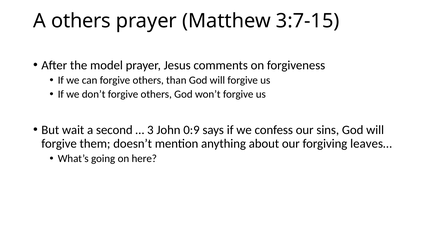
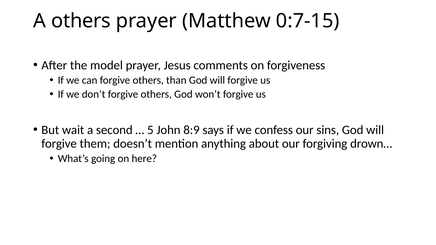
3:7-15: 3:7-15 -> 0:7-15
3: 3 -> 5
0:9: 0:9 -> 8:9
leaves…: leaves… -> drown…
